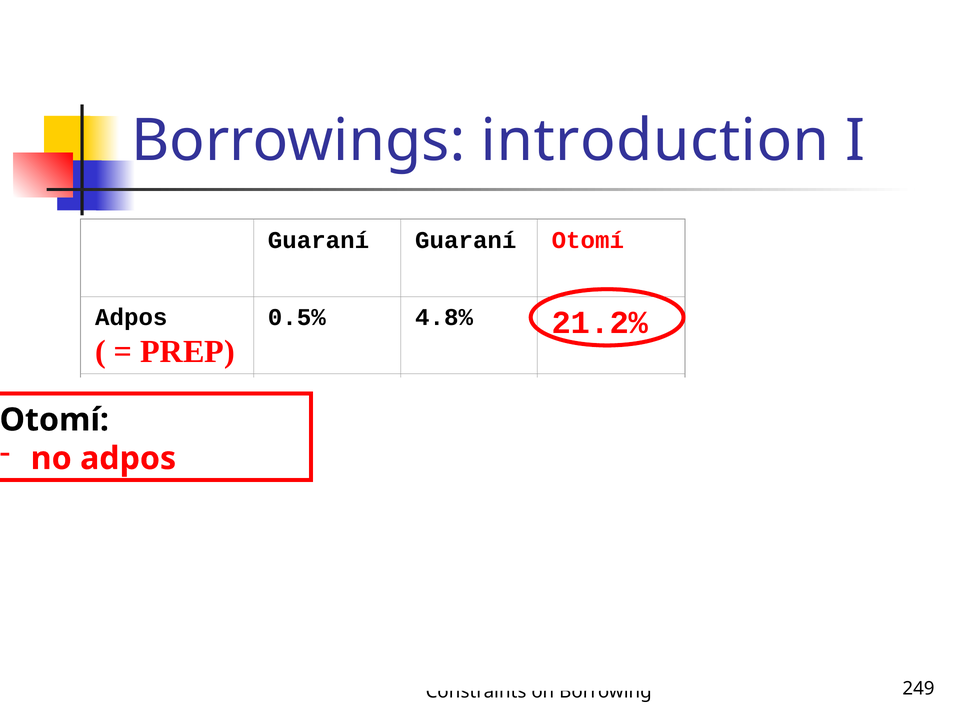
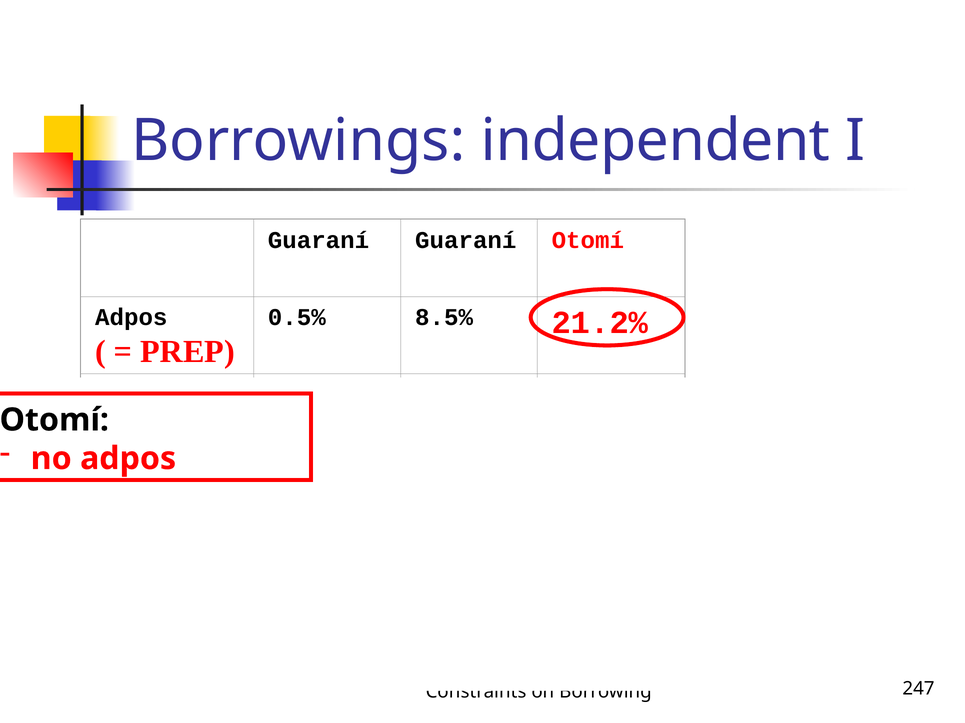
introduction: introduction -> independent
4.8%: 4.8% -> 8.5%
249: 249 -> 247
